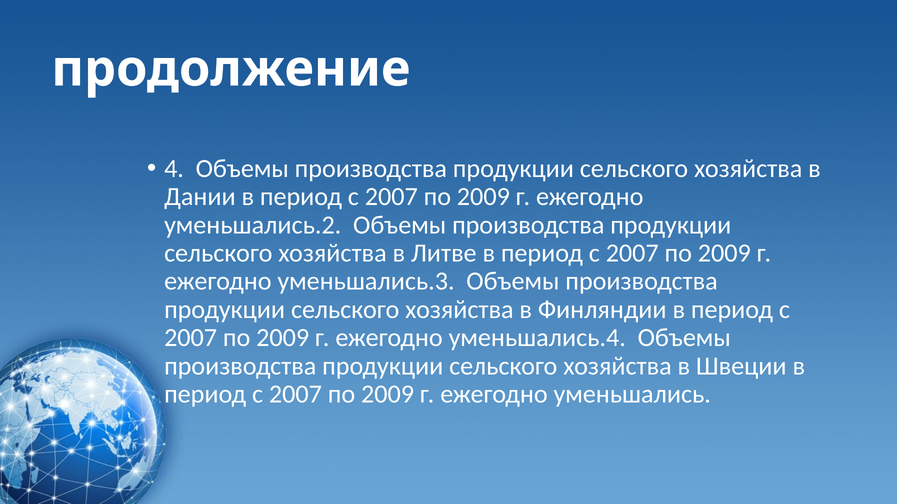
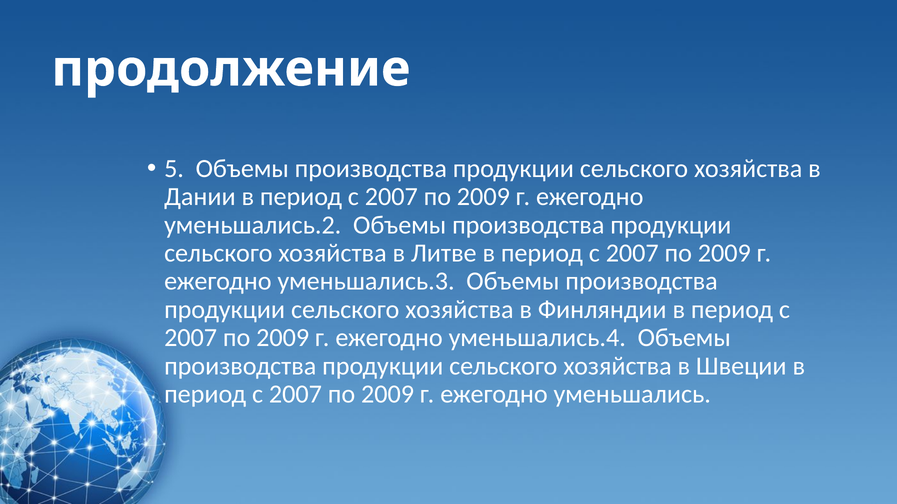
4: 4 -> 5
